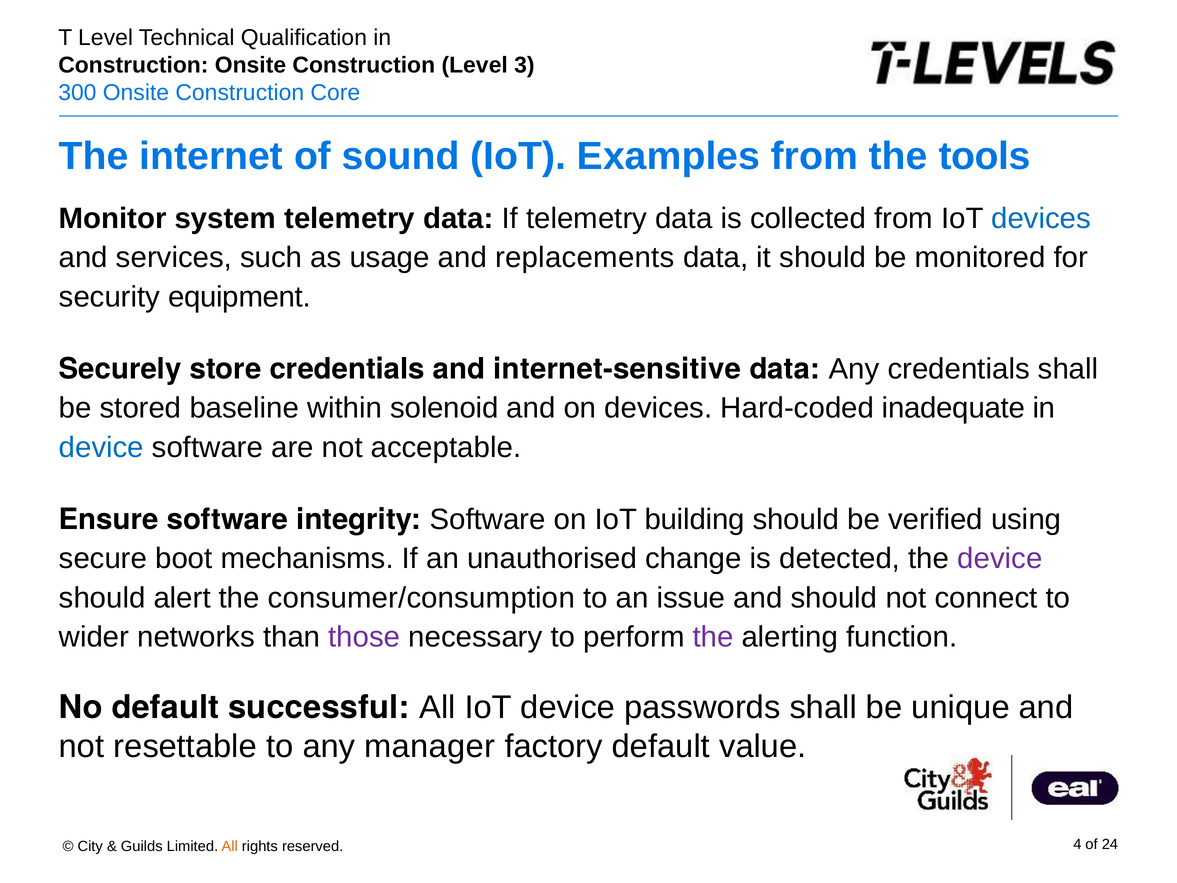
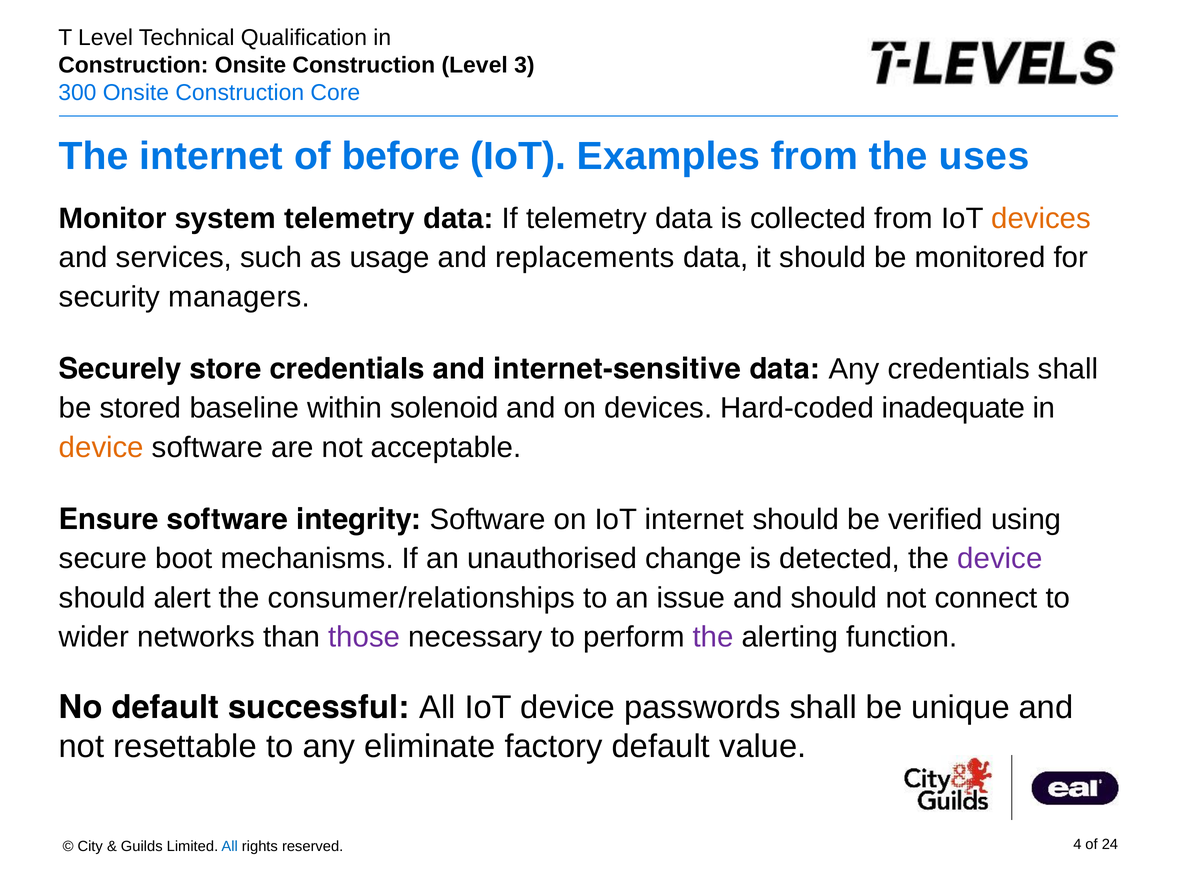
sound: sound -> before
tools: tools -> uses
devices at (1041, 218) colour: blue -> orange
equipment: equipment -> managers
device at (101, 447) colour: blue -> orange
IoT building: building -> internet
consumer/consumption: consumer/consumption -> consumer/relationships
manager: manager -> eliminate
All at (230, 846) colour: orange -> blue
